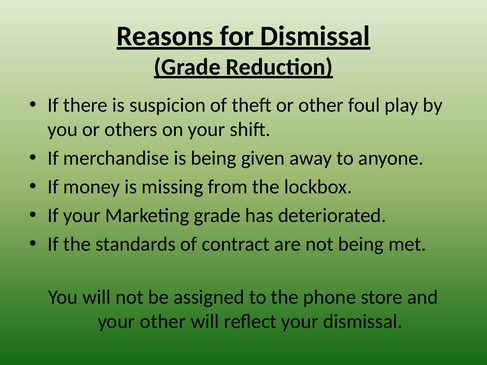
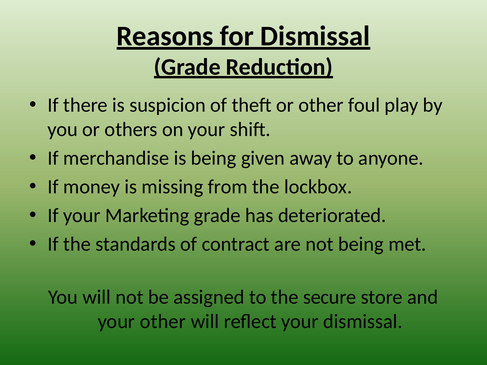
phone: phone -> secure
